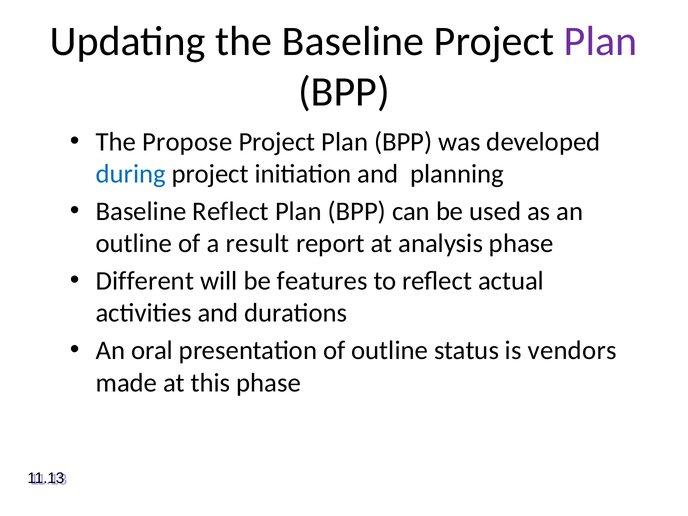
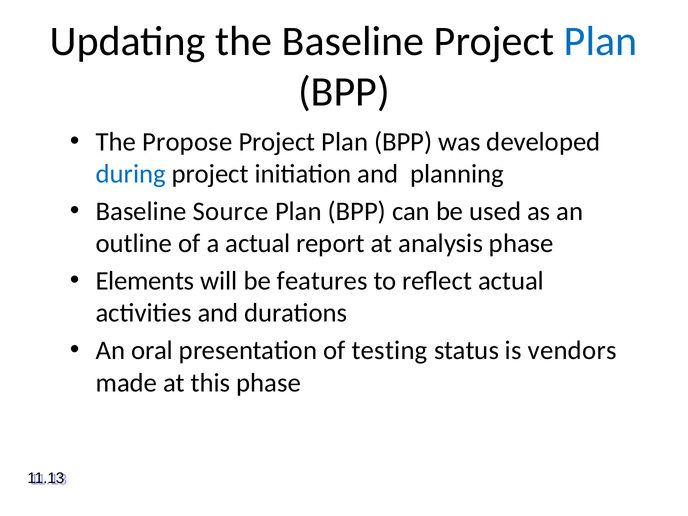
Plan at (601, 41) colour: purple -> blue
Baseline Reflect: Reflect -> Source
a result: result -> actual
Different: Different -> Elements
of outline: outline -> testing
